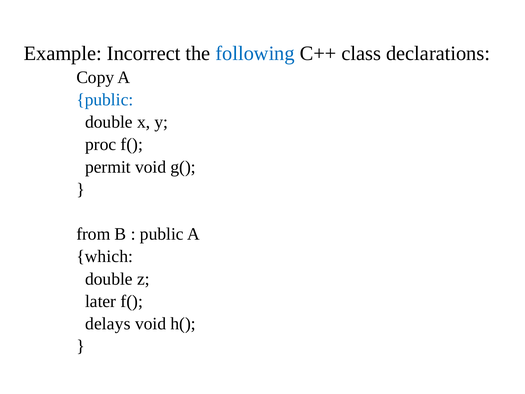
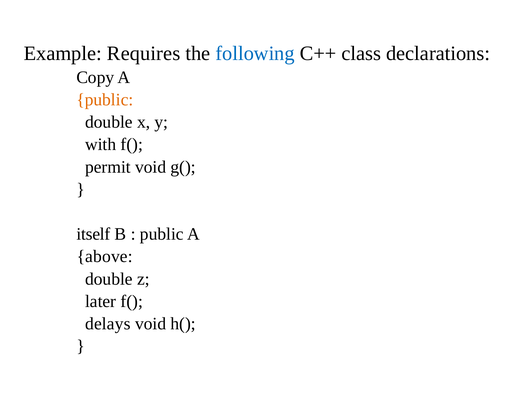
Incorrect: Incorrect -> Requires
public at (105, 100) colour: blue -> orange
proc: proc -> with
from: from -> itself
which: which -> above
